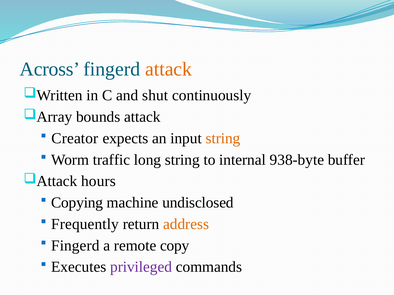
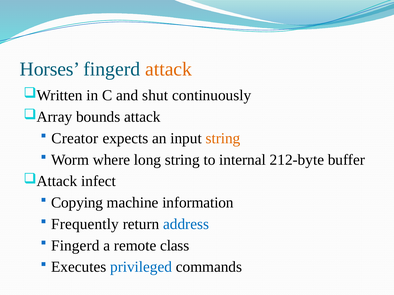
Across: Across -> Horses
traffic: traffic -> where
938-byte: 938-byte -> 212-byte
hours: hours -> infect
undisclosed: undisclosed -> information
address colour: orange -> blue
copy: copy -> class
privileged colour: purple -> blue
